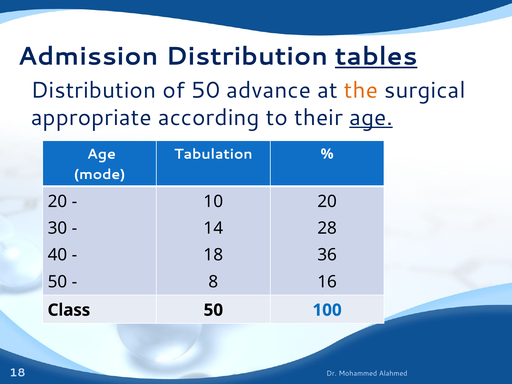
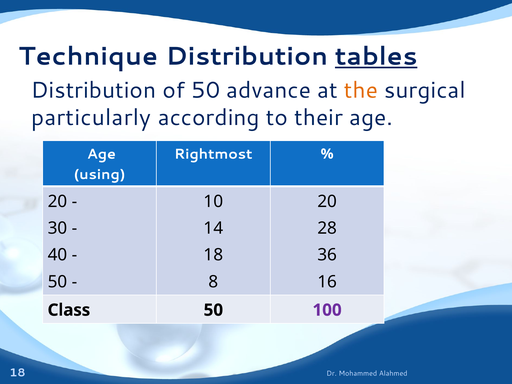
Admission: Admission -> Technique
appropriate: appropriate -> particularly
age at (371, 118) underline: present -> none
Tabulation: Tabulation -> Rightmost
mode: mode -> using
100 colour: blue -> purple
